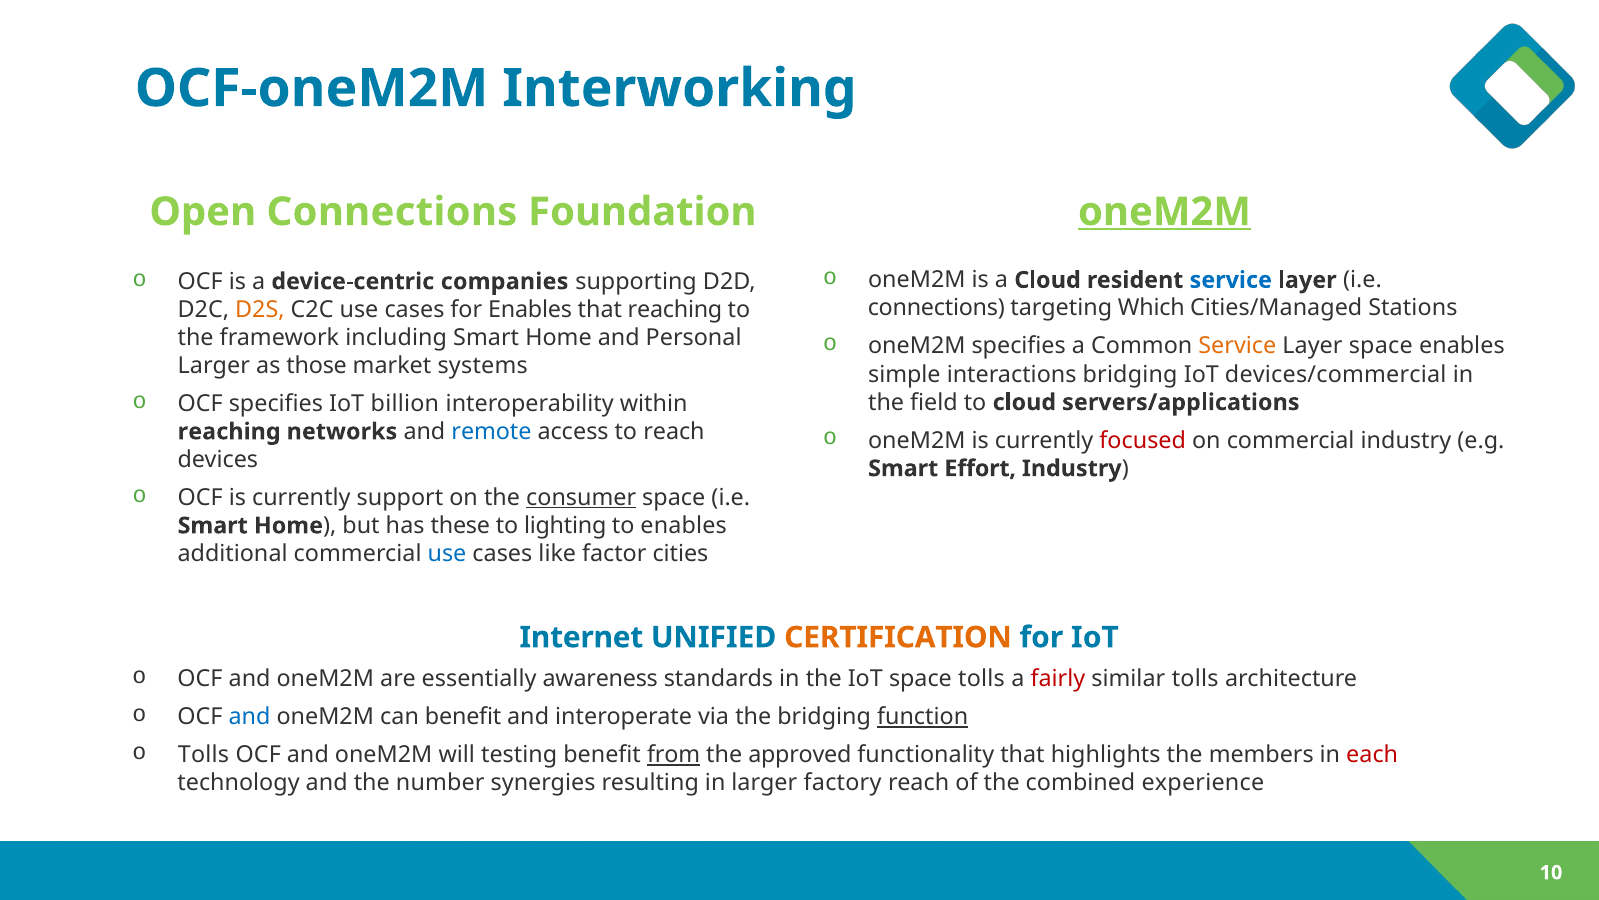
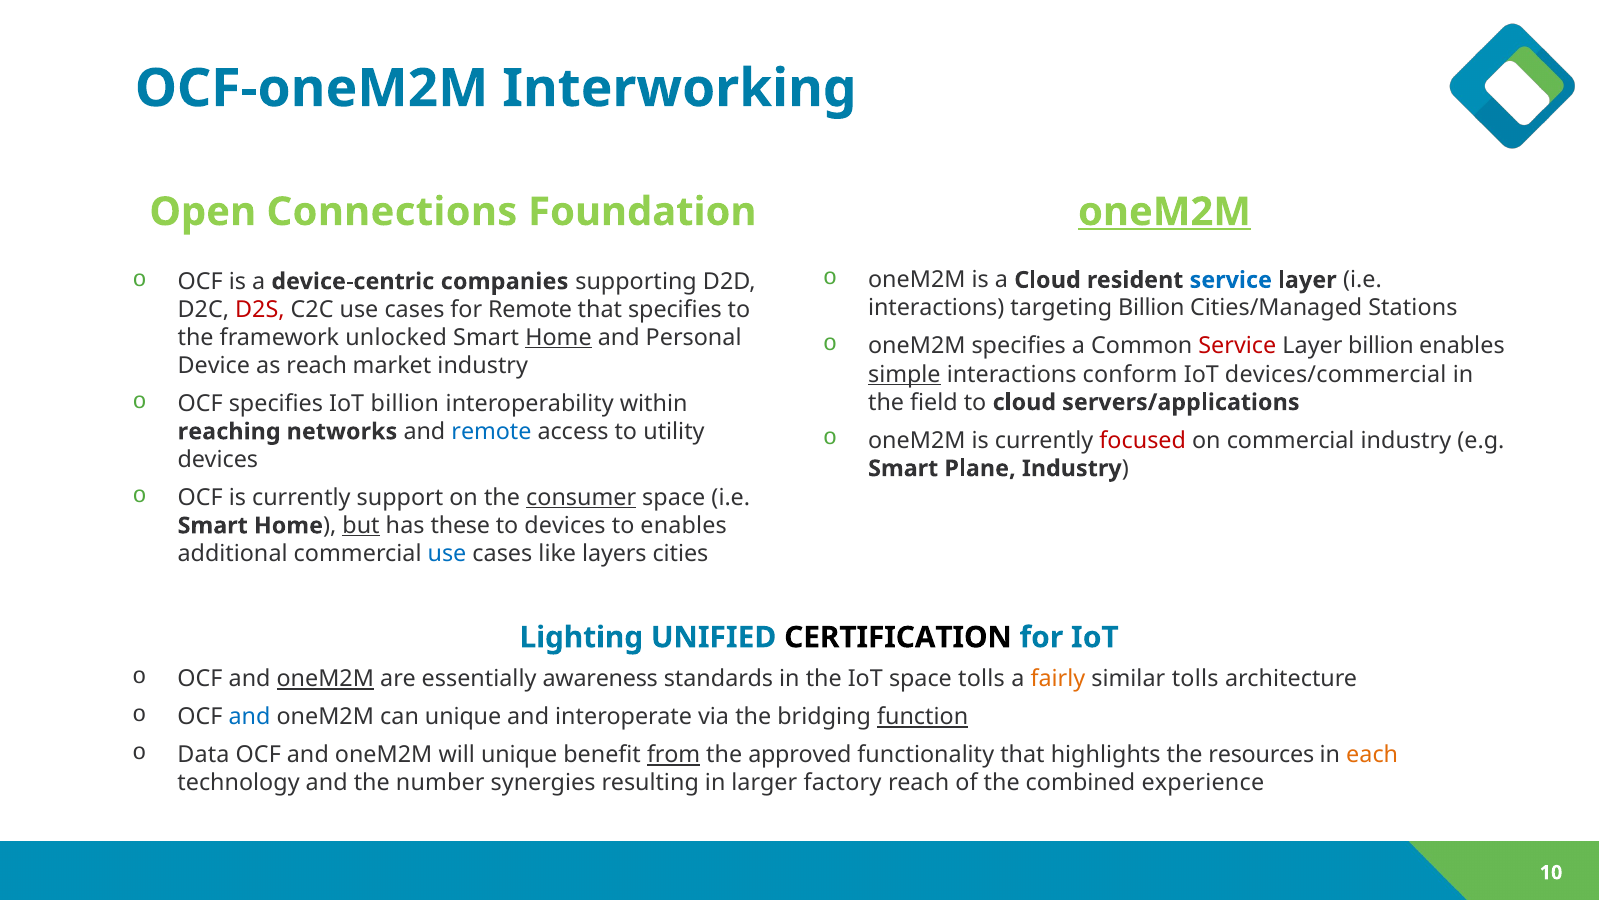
connections at (936, 308): connections -> interactions
targeting Which: Which -> Billion
D2S colour: orange -> red
for Enables: Enables -> Remote
that reaching: reaching -> specifies
including: including -> unlocked
Home at (558, 337) underline: none -> present
Service at (1237, 346) colour: orange -> red
Layer space: space -> billion
Larger at (214, 365): Larger -> Device
as those: those -> reach
market systems: systems -> industry
simple underline: none -> present
interactions bridging: bridging -> conform
to reach: reach -> utility
Effort: Effort -> Plane
but underline: none -> present
to lighting: lighting -> devices
factor: factor -> layers
Internet: Internet -> Lighting
CERTIFICATION colour: orange -> black
oneM2M at (325, 679) underline: none -> present
fairly colour: red -> orange
can benefit: benefit -> unique
Tolls at (203, 755): Tolls -> Data
will testing: testing -> unique
members: members -> resources
each colour: red -> orange
